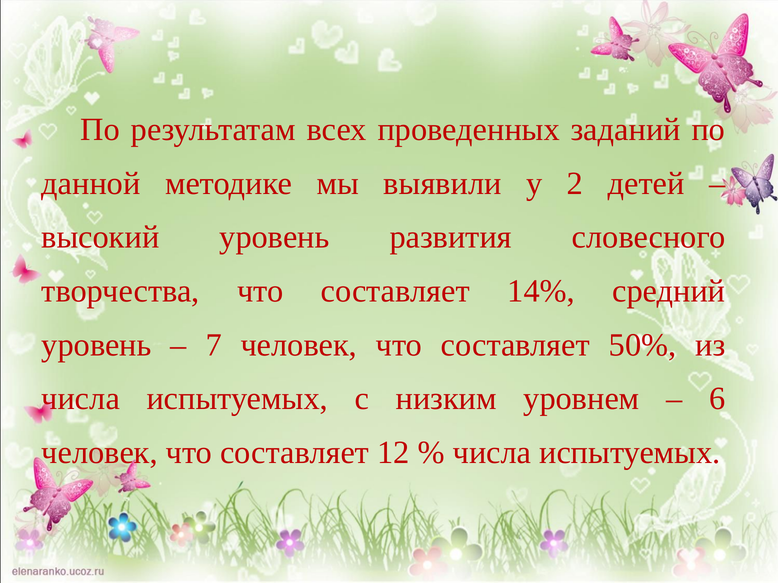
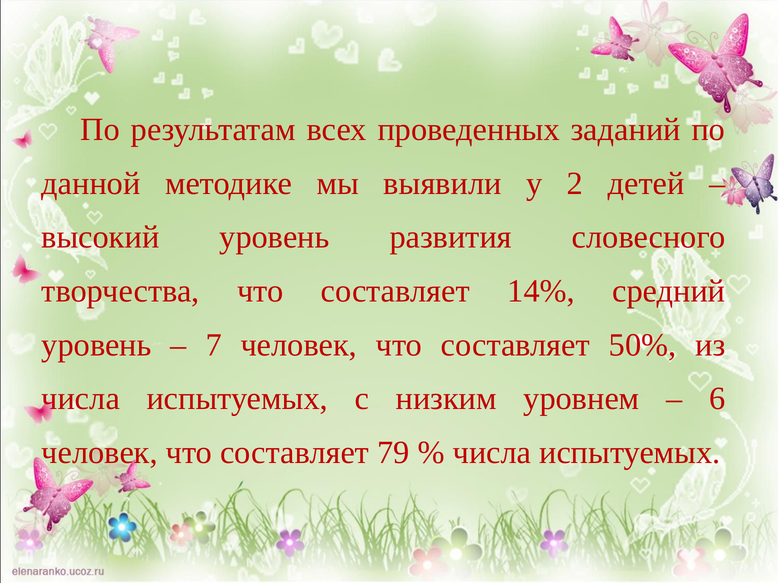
12: 12 -> 79
